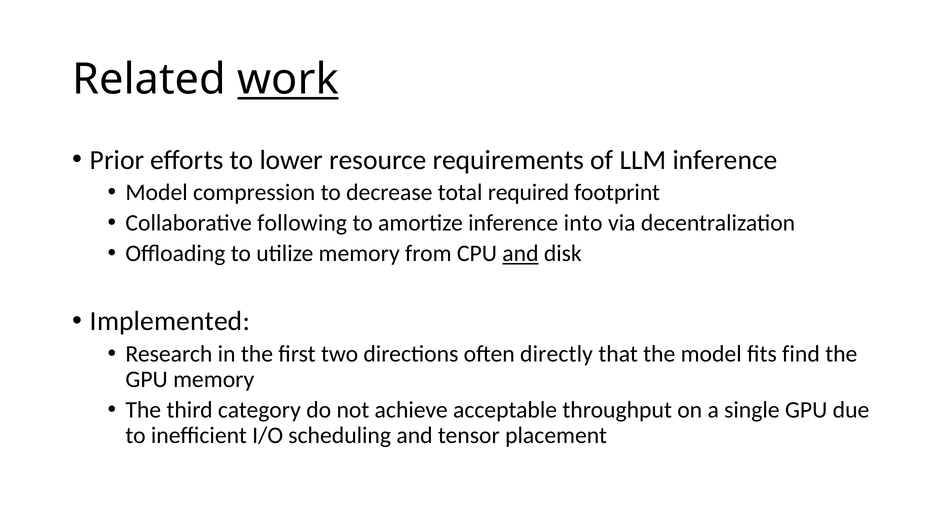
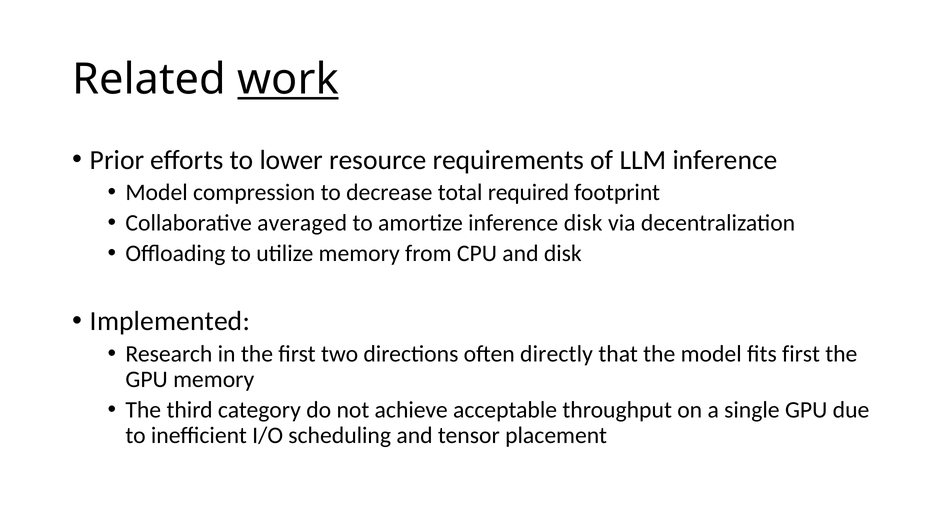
following: following -> averaged
inference into: into -> disk
and at (520, 254) underline: present -> none
fits find: find -> first
